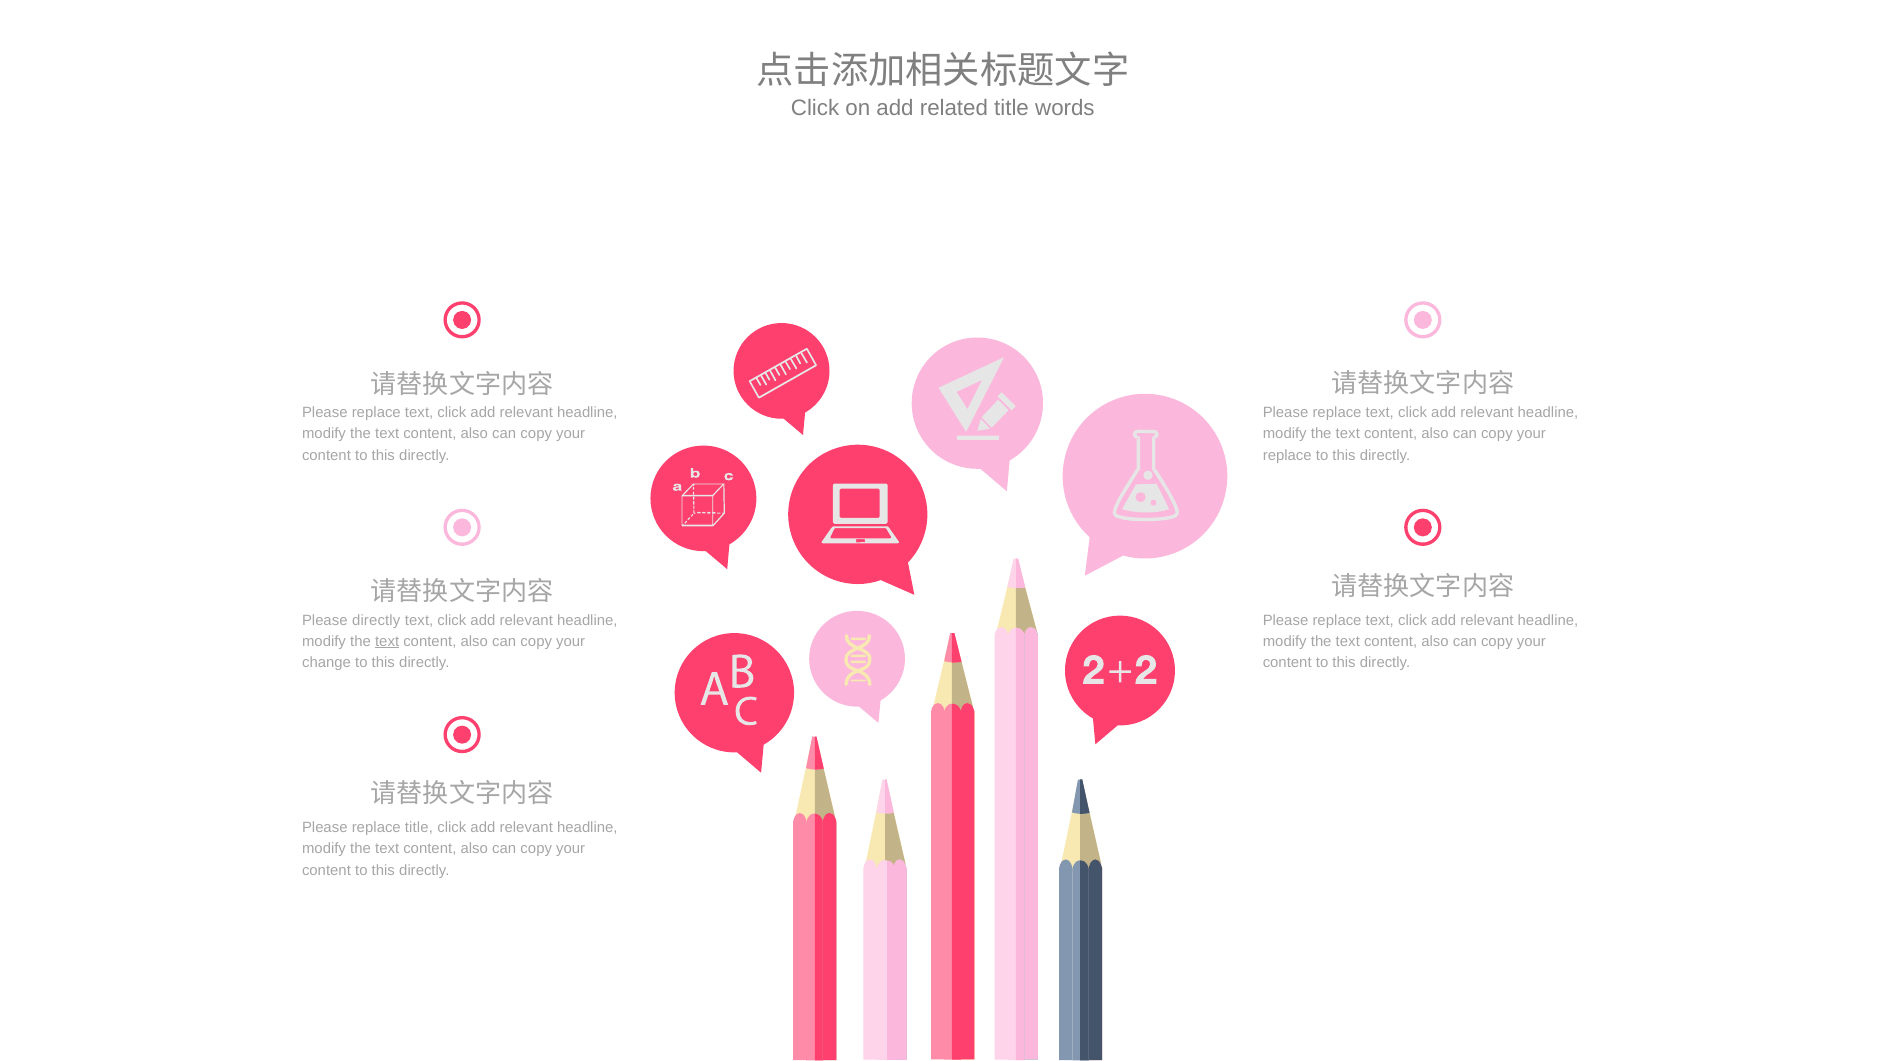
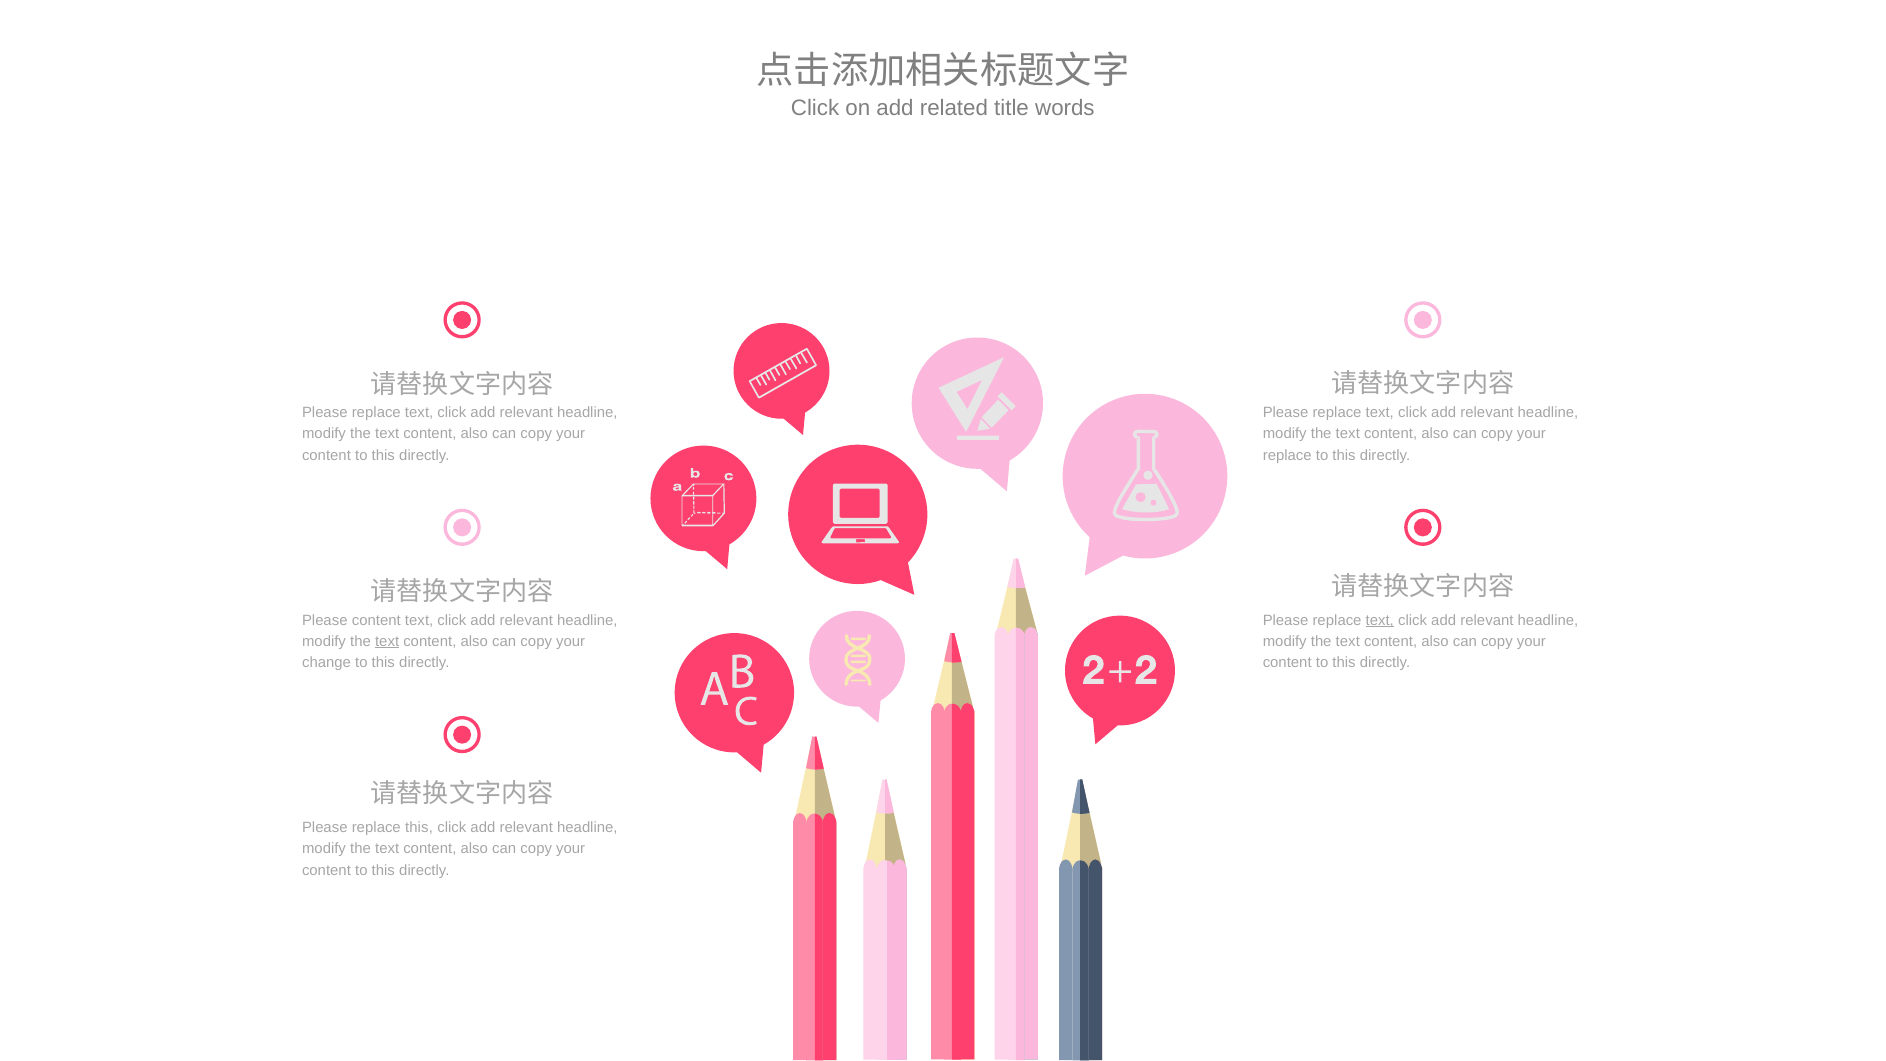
Please directly: directly -> content
text at (1380, 620) underline: none -> present
replace title: title -> this
